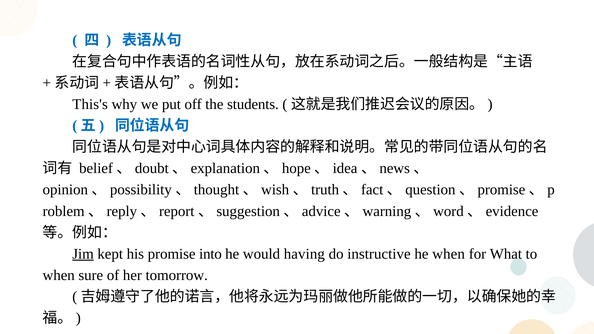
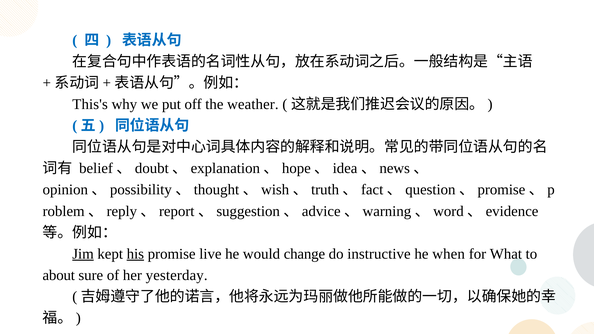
students: students -> weather
his underline: none -> present
into: into -> live
having: having -> change
when at (59, 275): when -> about
tomorrow: tomorrow -> yesterday
